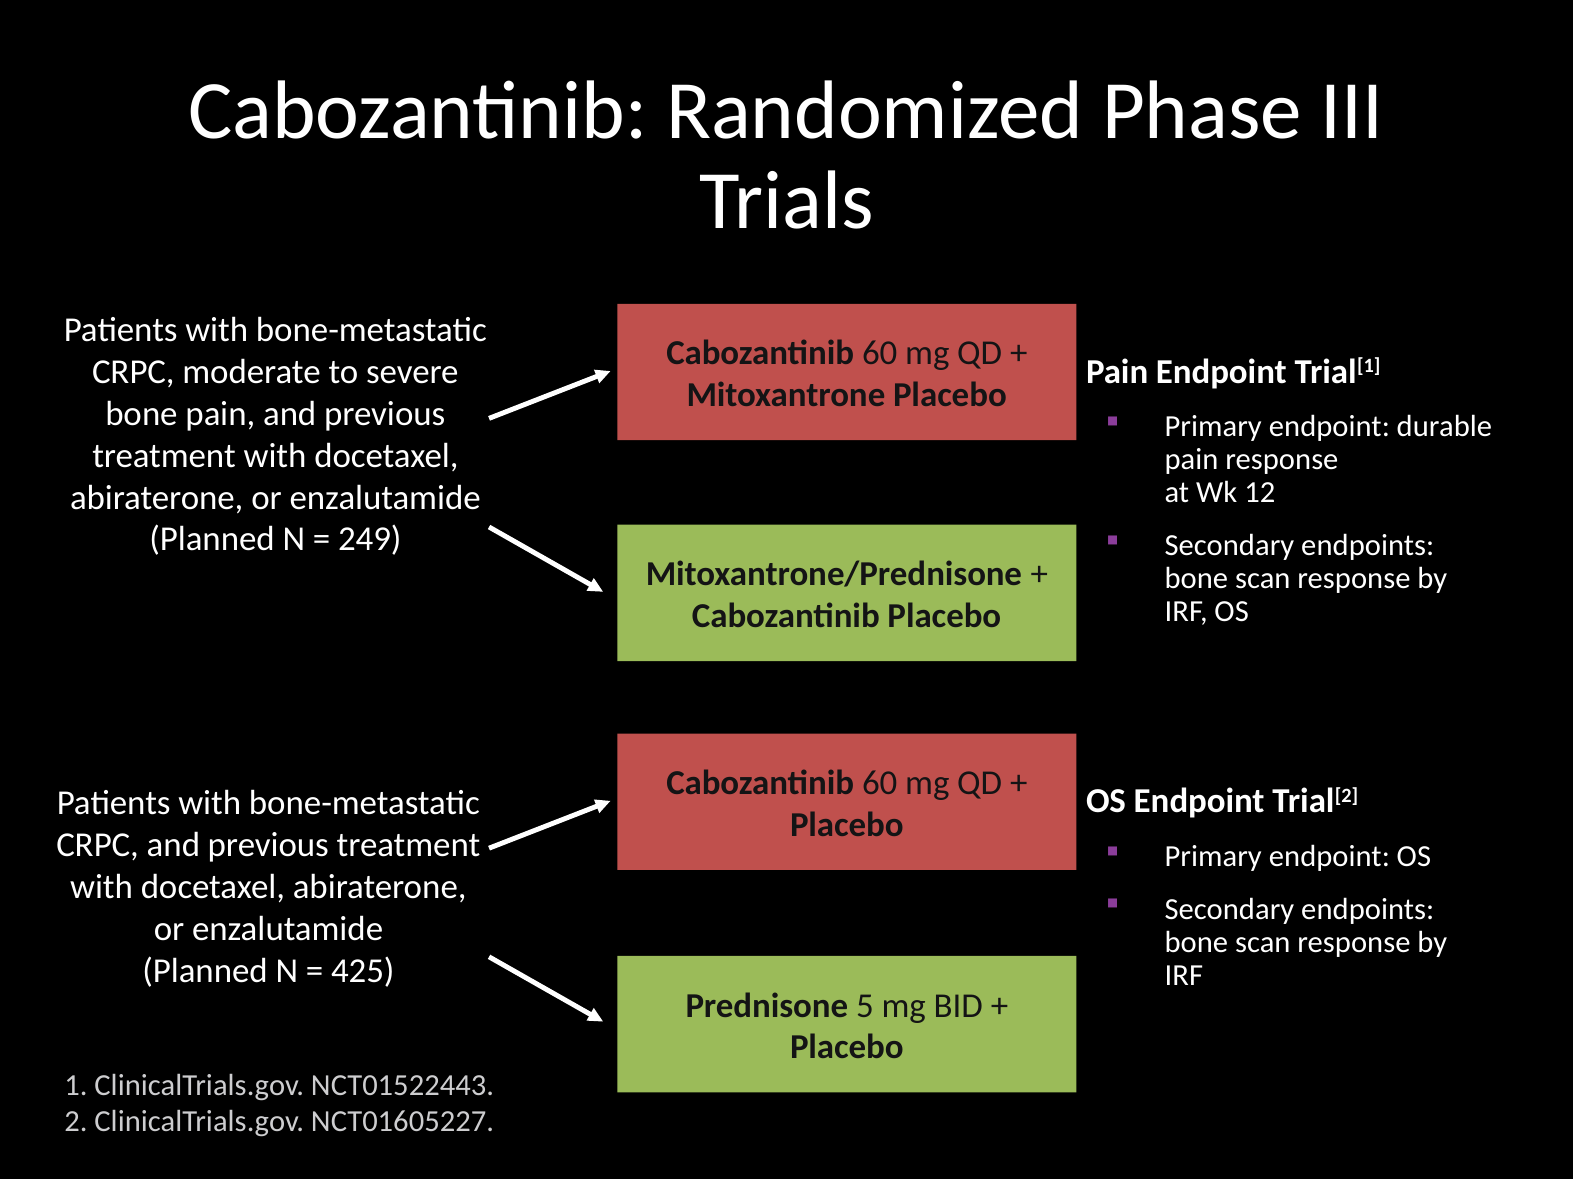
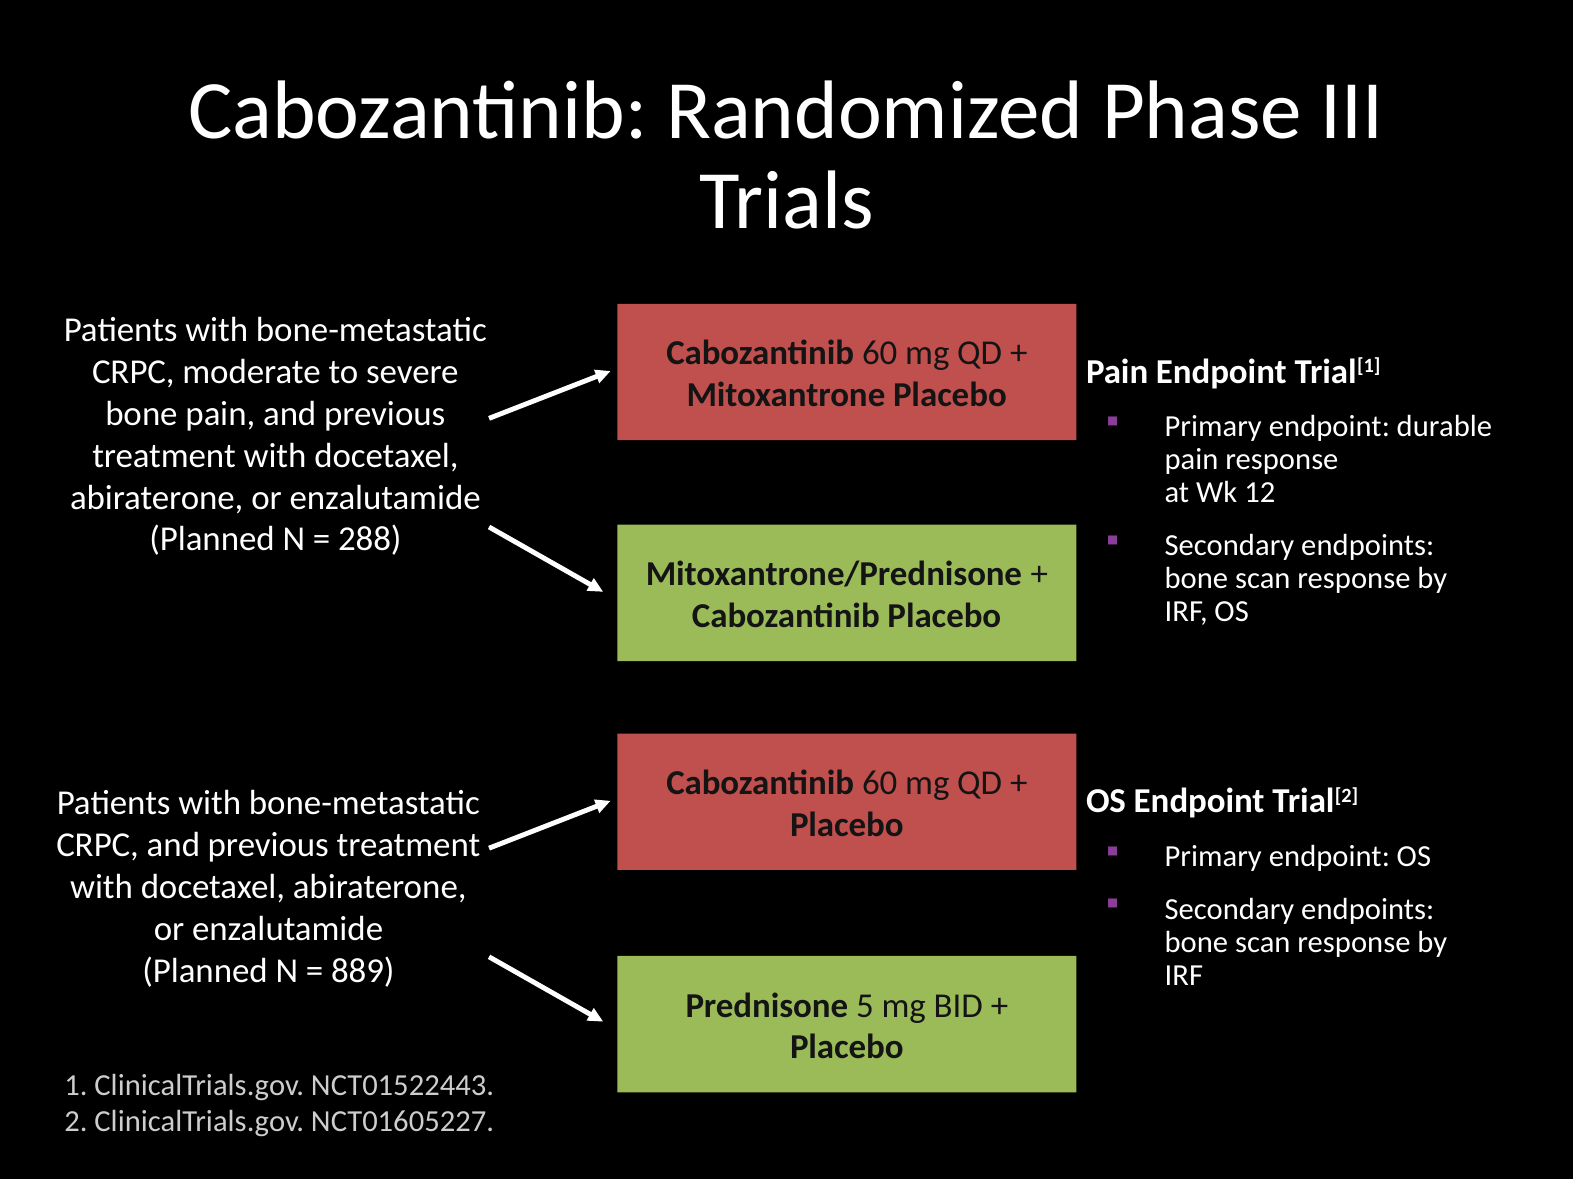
249: 249 -> 288
425: 425 -> 889
